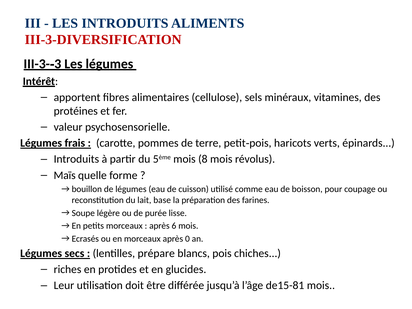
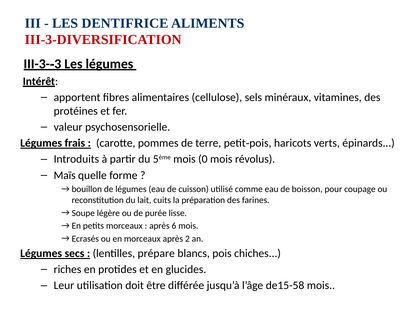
LES INTRODUITS: INTRODUITS -> DENTIFRICE
8: 8 -> 0
base: base -> cuits
0: 0 -> 2
de15-81: de15-81 -> de15-58
